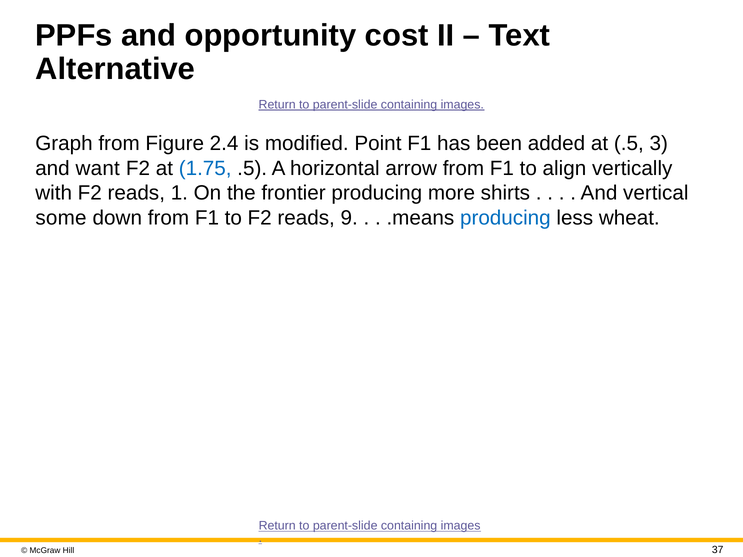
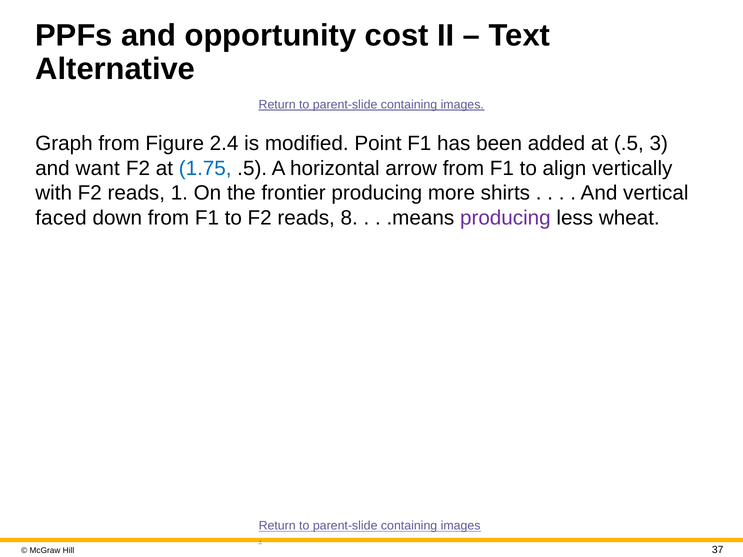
some: some -> faced
9: 9 -> 8
producing at (505, 218) colour: blue -> purple
